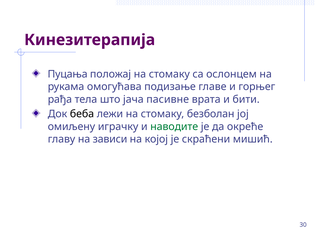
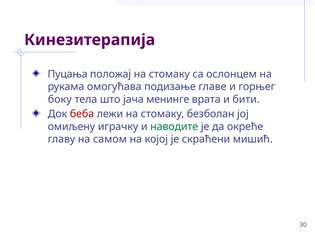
рађа: рађа -> боку
пасивне: пасивне -> менинге
беба colour: black -> red
зависи: зависи -> самом
